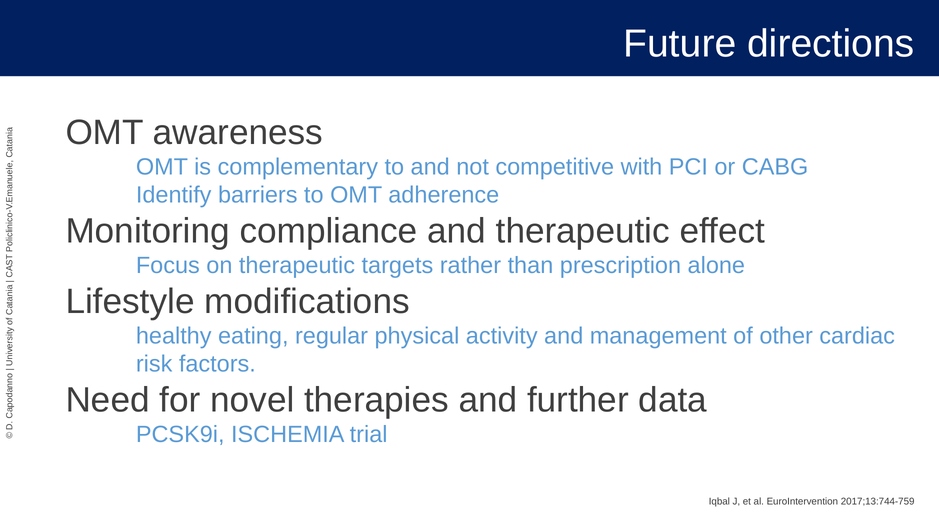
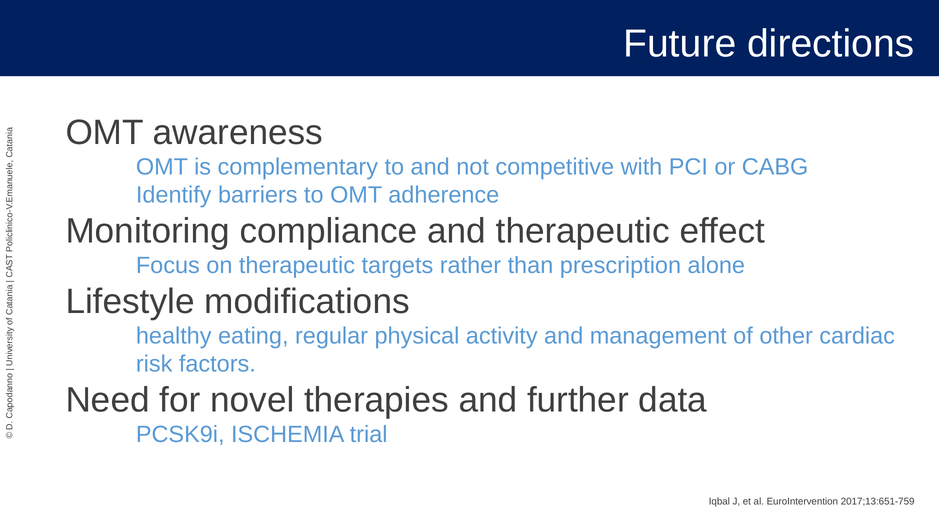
2017;13:744-759: 2017;13:744-759 -> 2017;13:651-759
